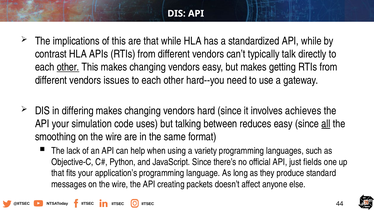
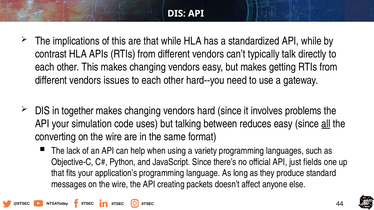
other at (68, 67) underline: present -> none
differing: differing -> together
achieves: achieves -> problems
smoothing: smoothing -> converting
